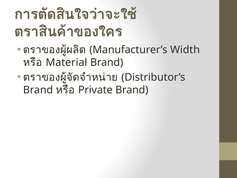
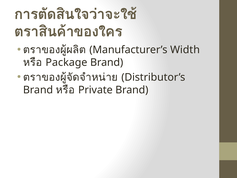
Material: Material -> Package
